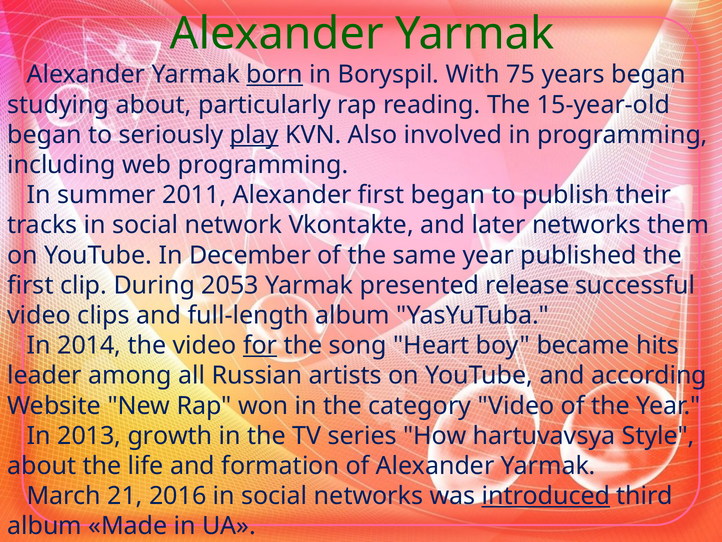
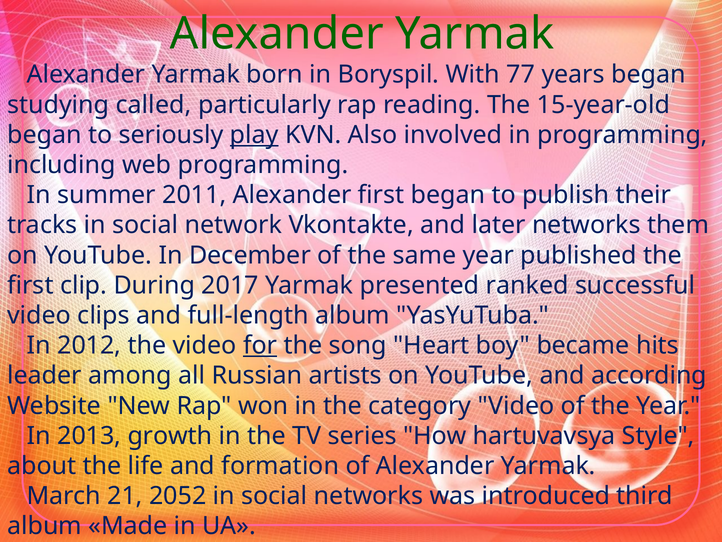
born underline: present -> none
75: 75 -> 77
studying about: about -> called
2053: 2053 -> 2017
release: release -> ranked
2014: 2014 -> 2012
2016: 2016 -> 2052
introduced underline: present -> none
